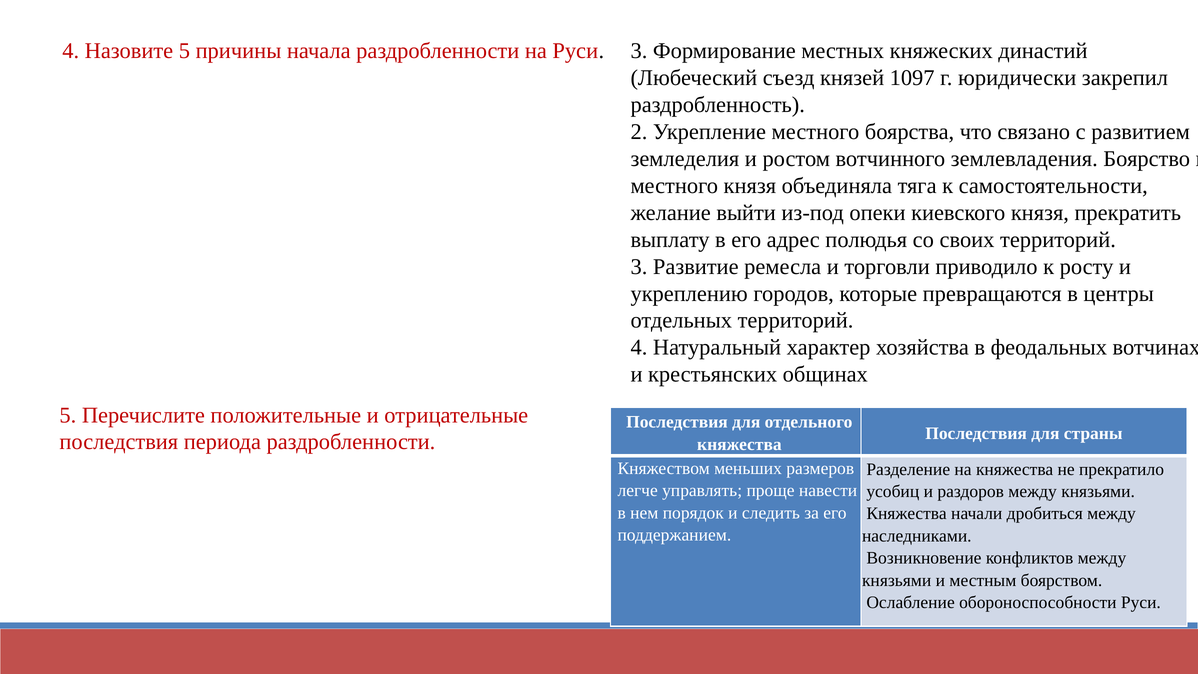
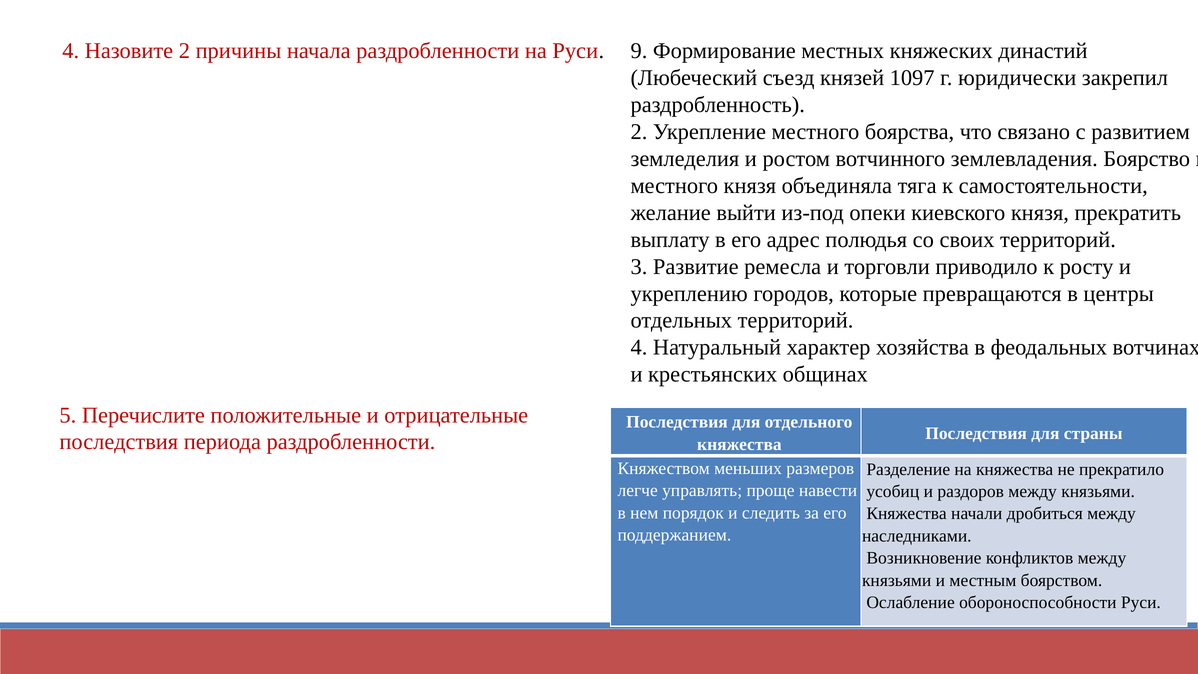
Назовите 5: 5 -> 2
Руси 3: 3 -> 9
